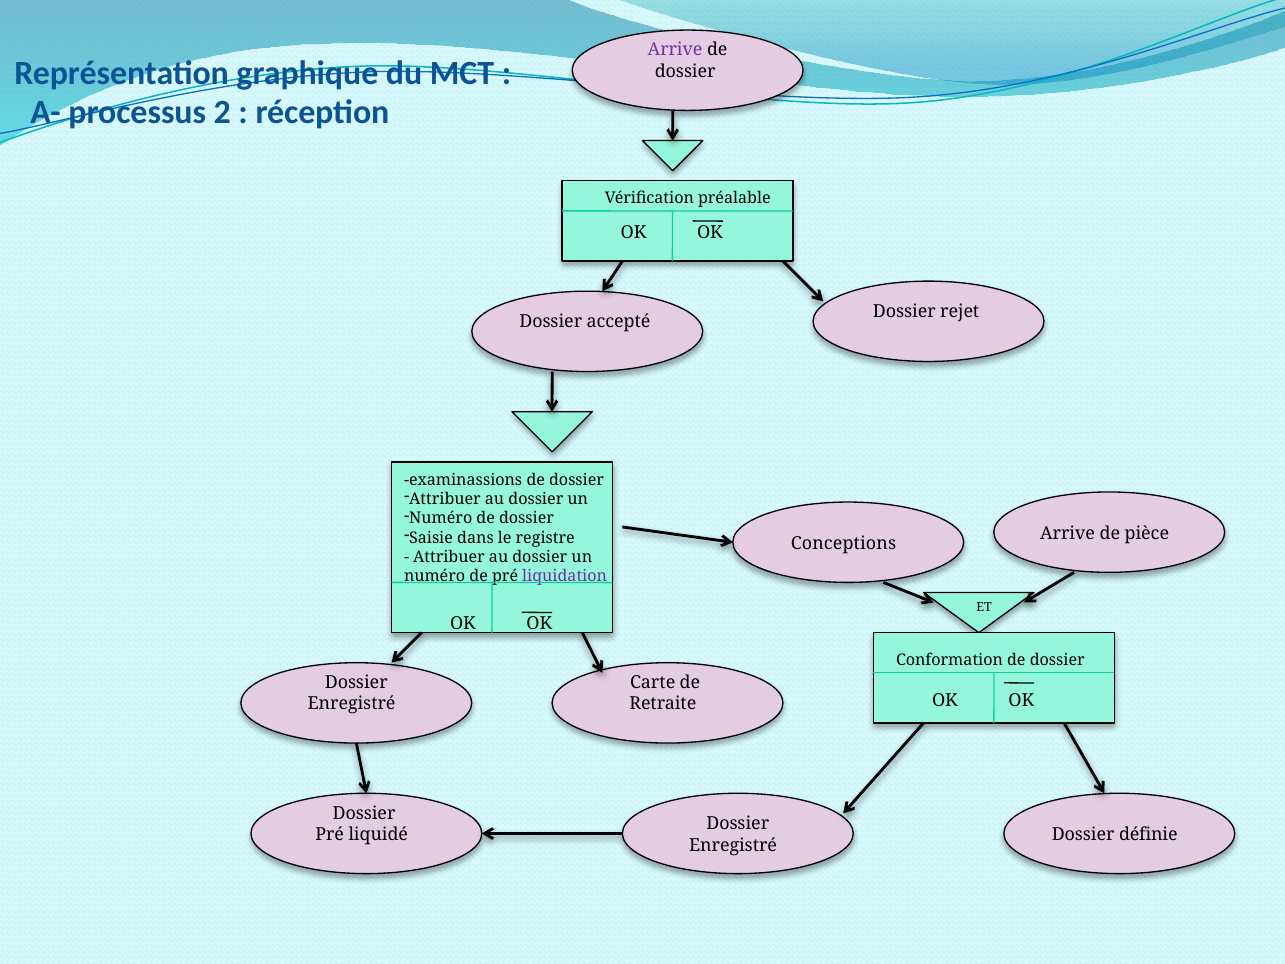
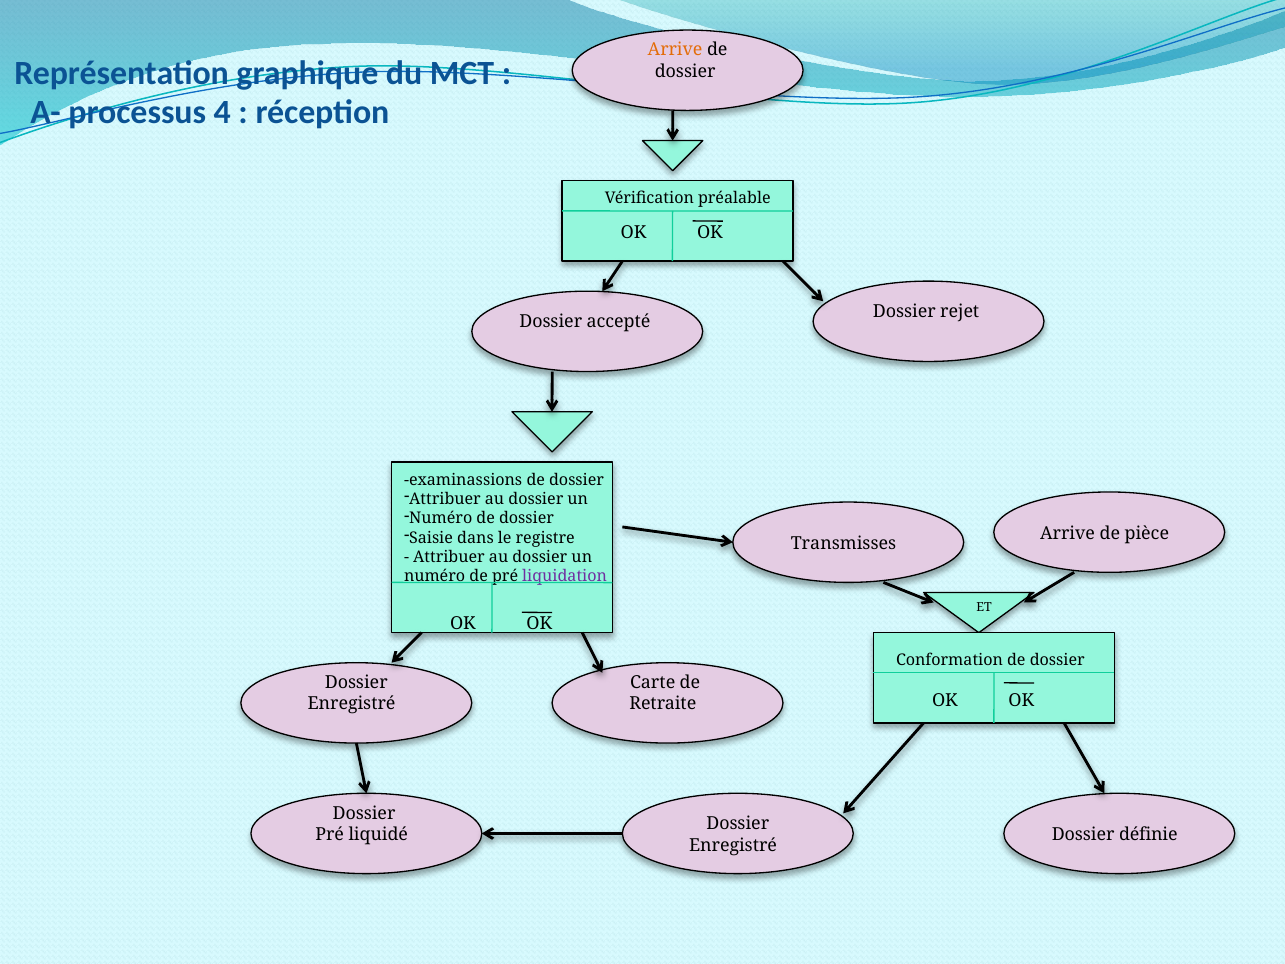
Arrive at (675, 50) colour: purple -> orange
2: 2 -> 4
Conceptions: Conceptions -> Transmisses
